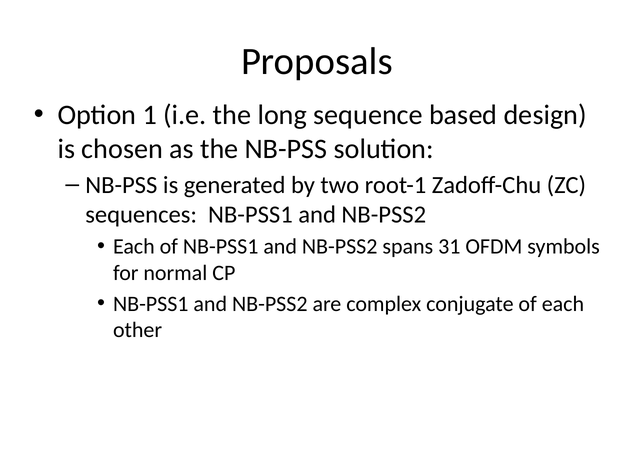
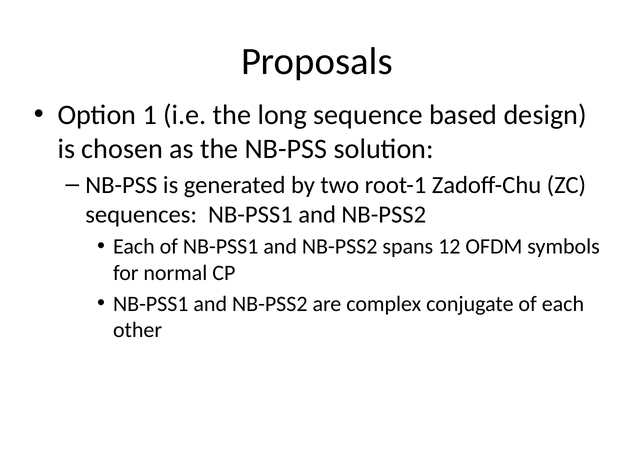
31: 31 -> 12
